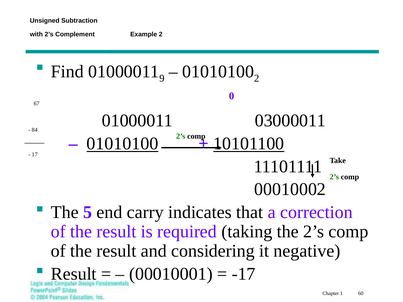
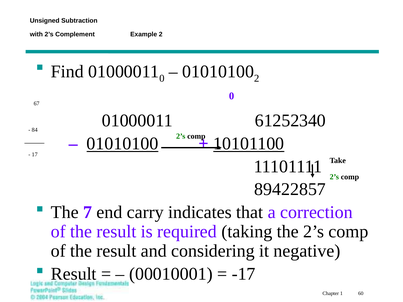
01000011 9: 9 -> 0
03000011: 03000011 -> 61252340
00010002: 00010002 -> 89422857
5: 5 -> 7
